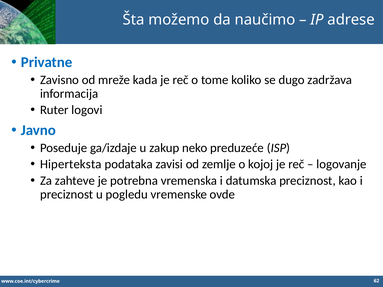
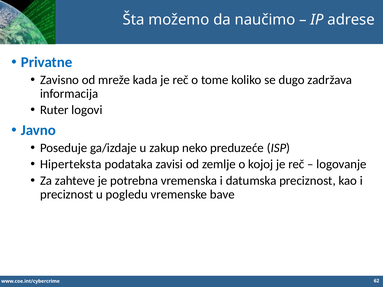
ovde: ovde -> bave
